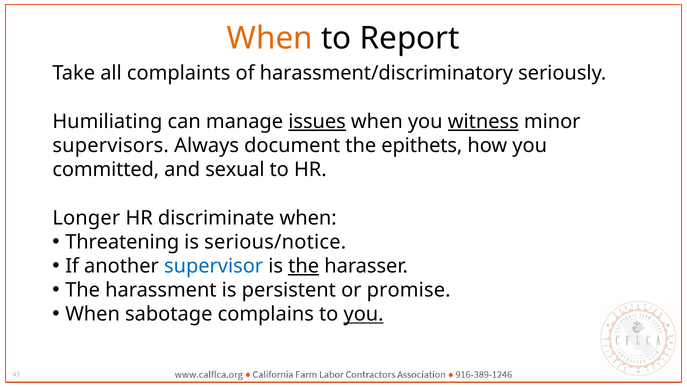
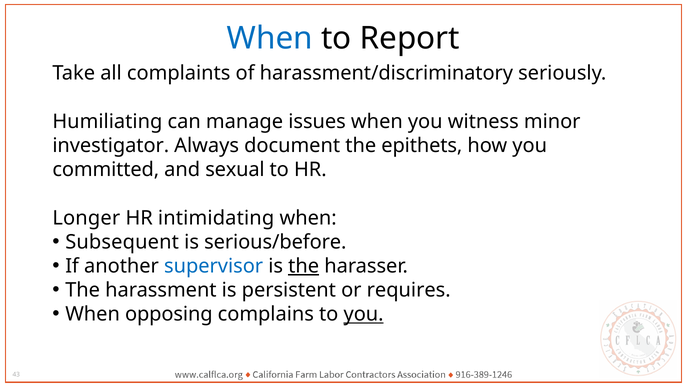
When at (270, 38) colour: orange -> blue
issues underline: present -> none
witness underline: present -> none
supervisors: supervisors -> investigator
discriminate: discriminate -> intimidating
Threatening: Threatening -> Subsequent
serious/notice: serious/notice -> serious/before
promise: promise -> requires
sabotage: sabotage -> opposing
